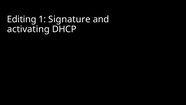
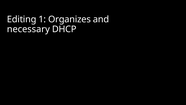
Signature: Signature -> Organizes
activating: activating -> necessary
